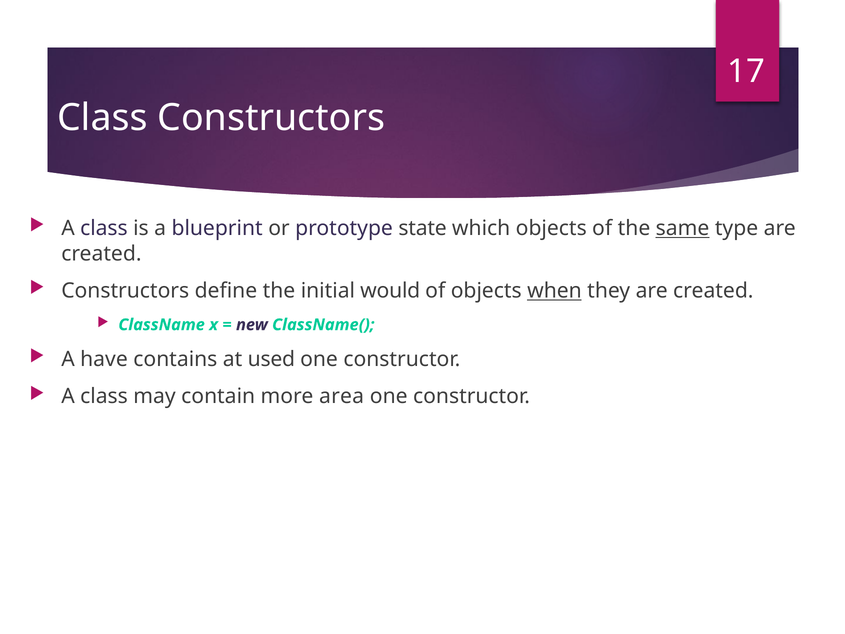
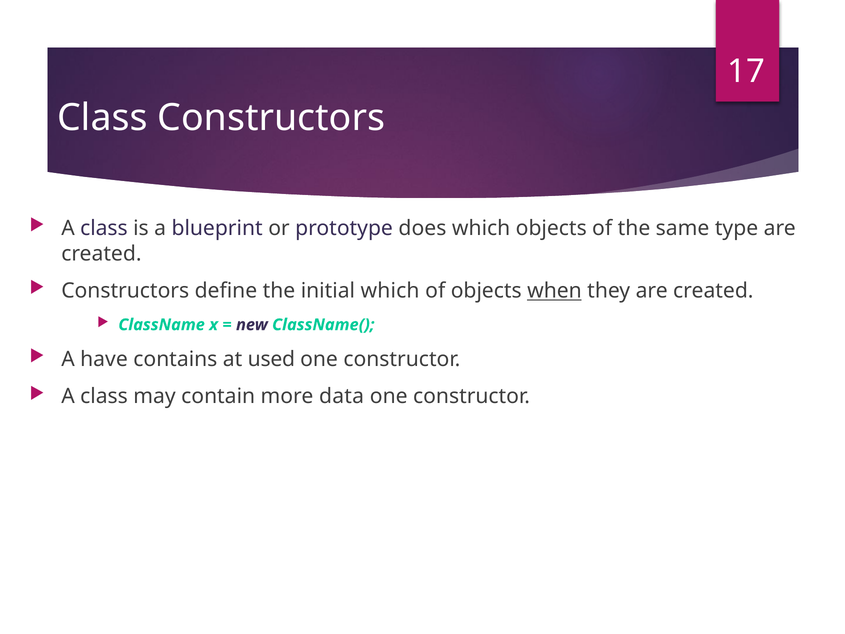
state: state -> does
same underline: present -> none
initial would: would -> which
area: area -> data
